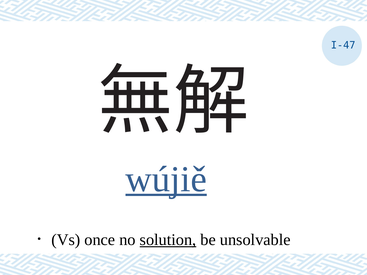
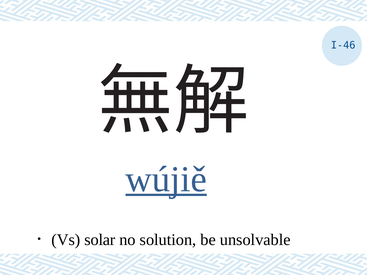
I-47: I-47 -> I-46
once: once -> solar
solution underline: present -> none
